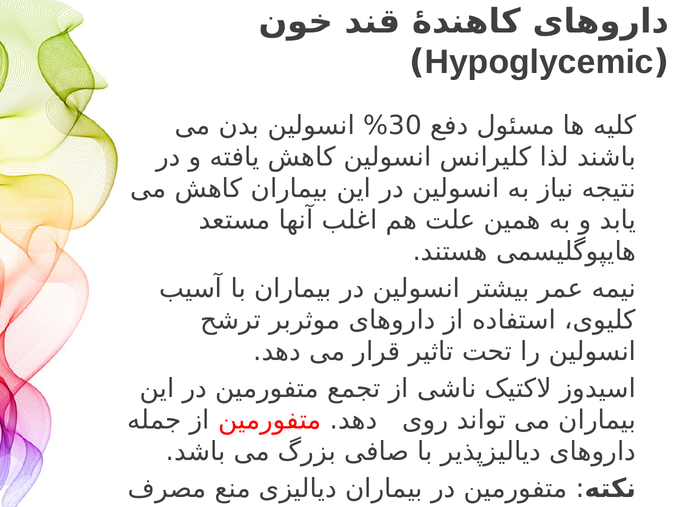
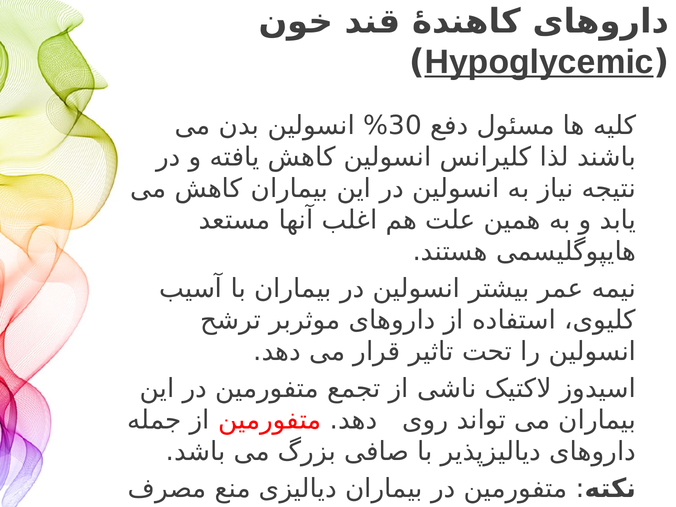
Hypoglycemic underline: none -> present
